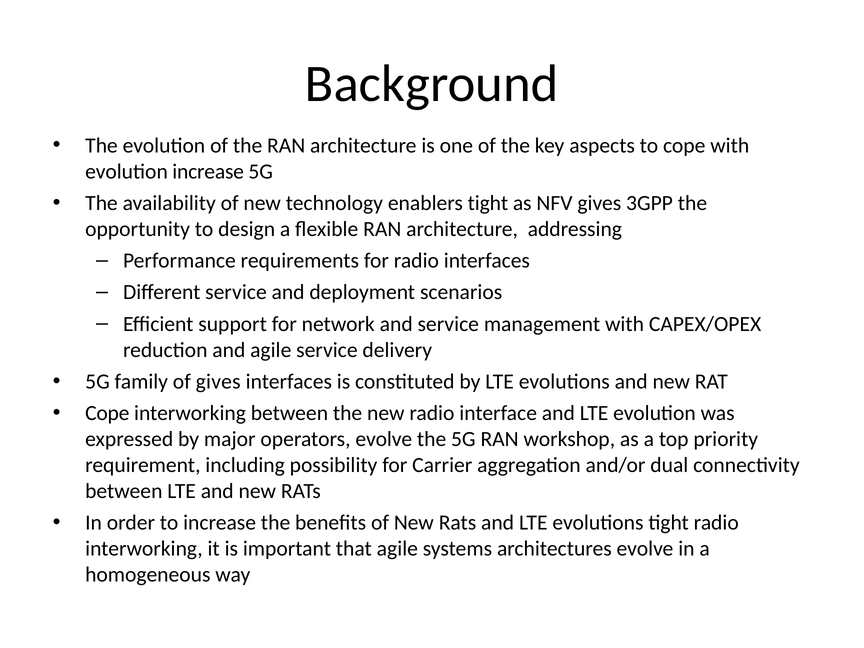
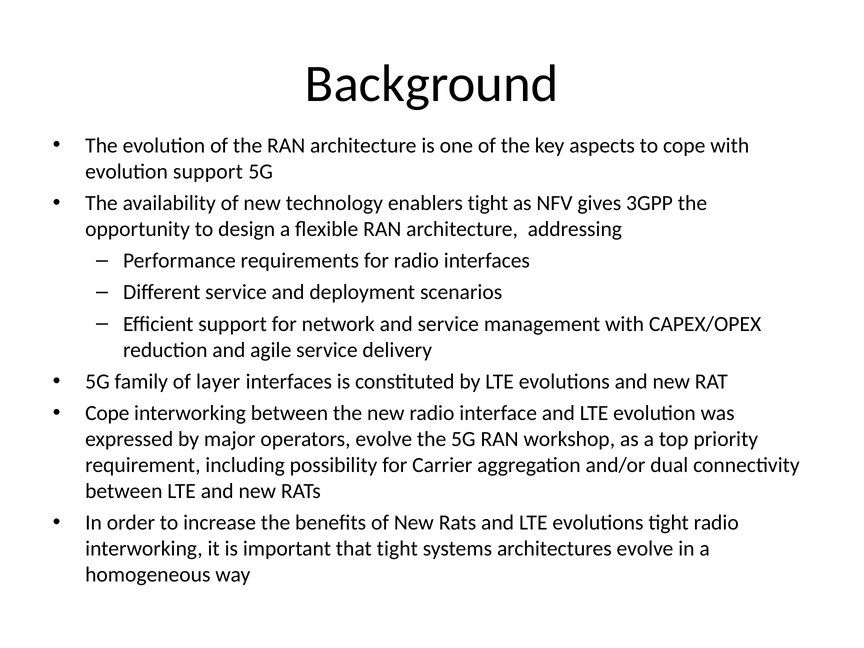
evolution increase: increase -> support
of gives: gives -> layer
that agile: agile -> tight
